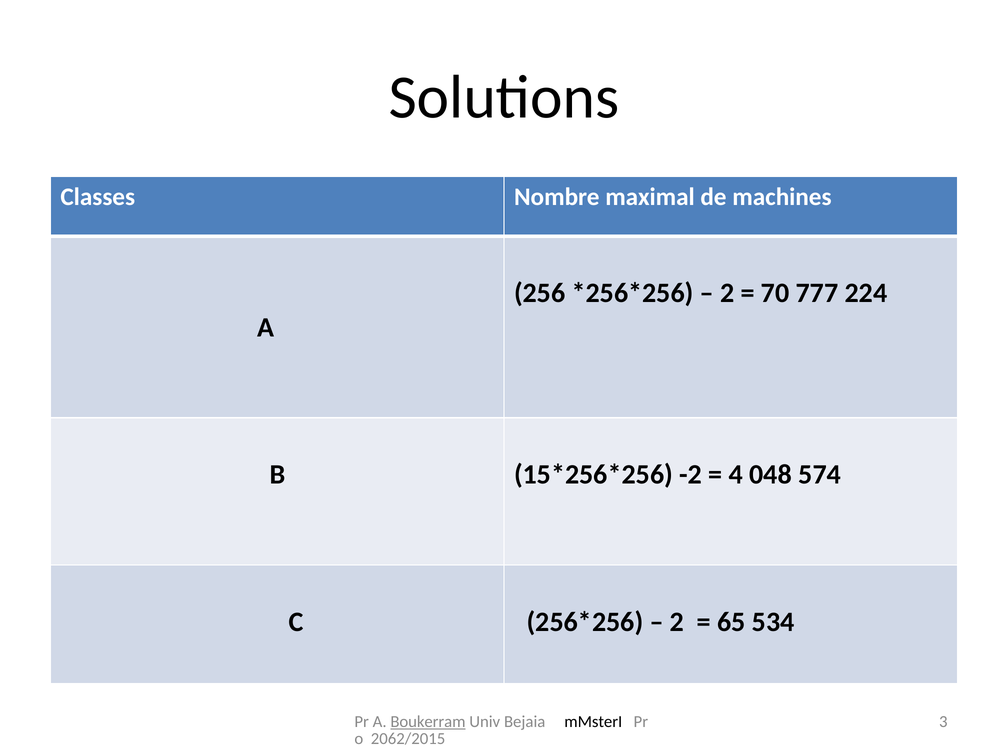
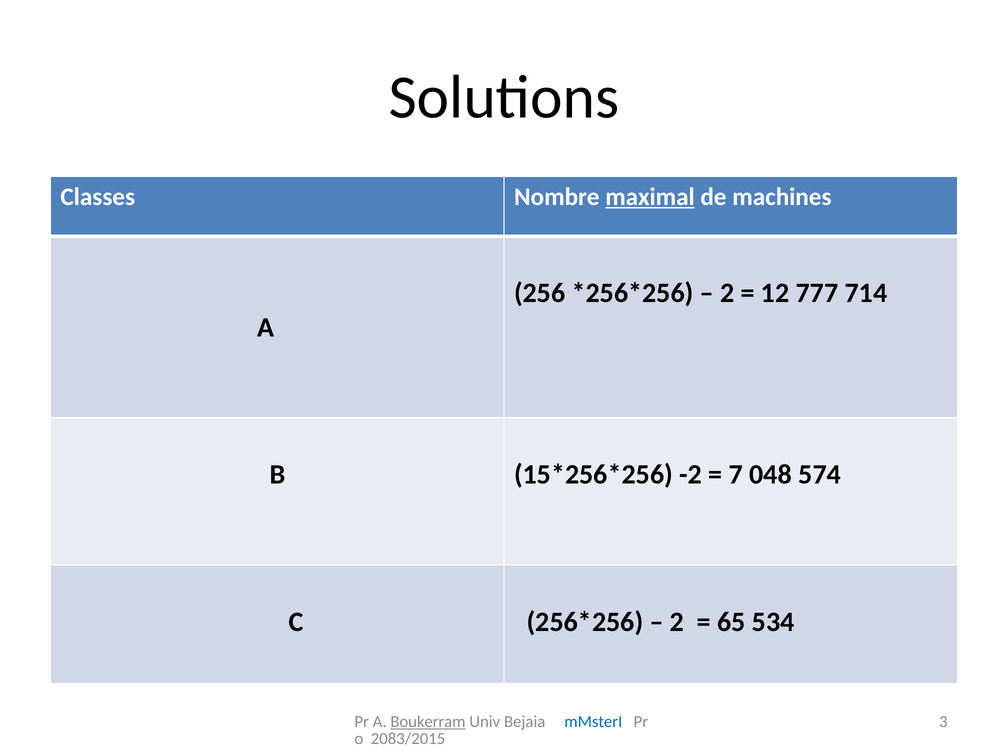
maximal underline: none -> present
70: 70 -> 12
224: 224 -> 714
4: 4 -> 7
mMsterI colour: black -> blue
2062/2015: 2062/2015 -> 2083/2015
